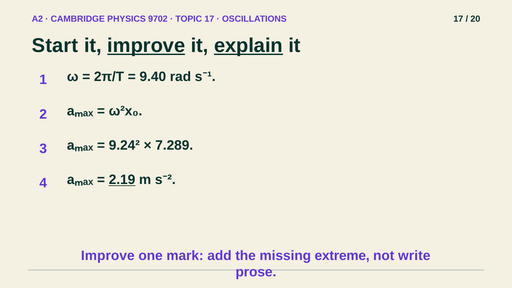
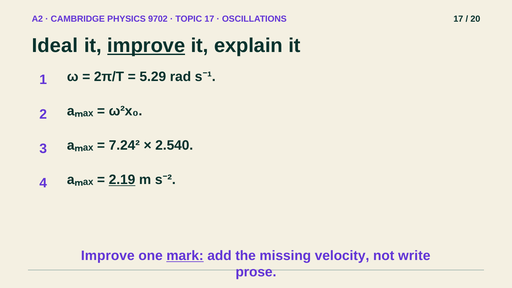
Start: Start -> Ideal
explain underline: present -> none
9.40: 9.40 -> 5.29
9.24²: 9.24² -> 7.24²
7.289: 7.289 -> 2.540
mark underline: none -> present
extreme: extreme -> velocity
